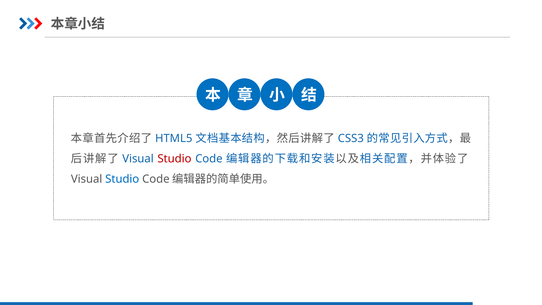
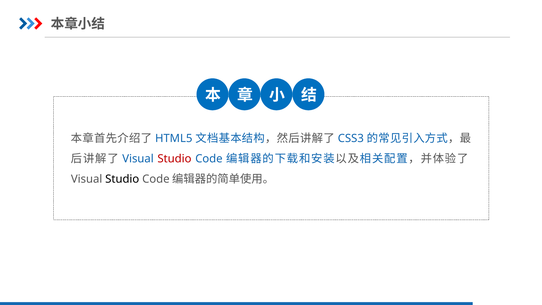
Studio at (122, 179) colour: blue -> black
